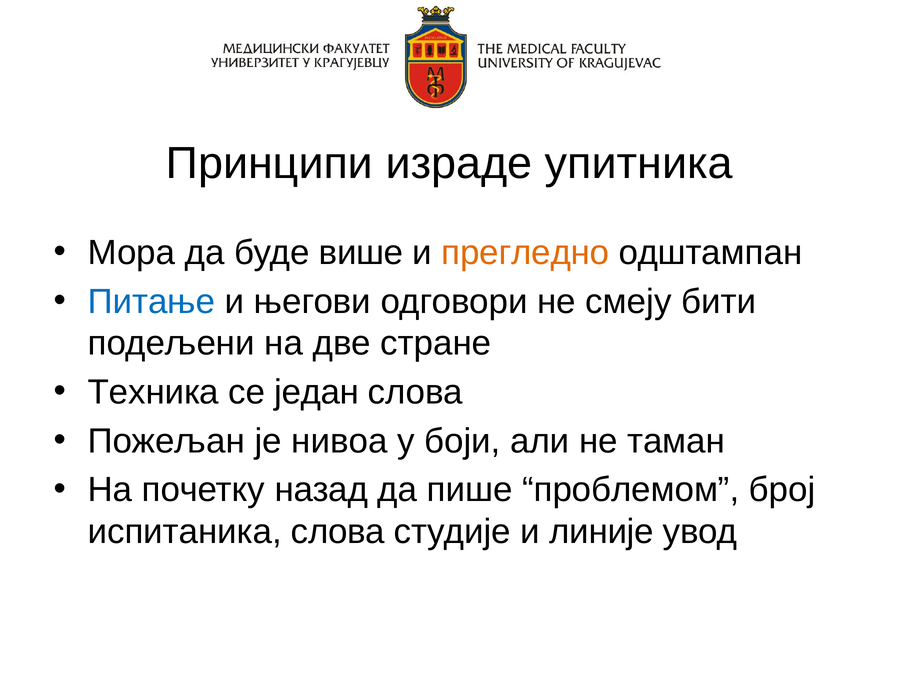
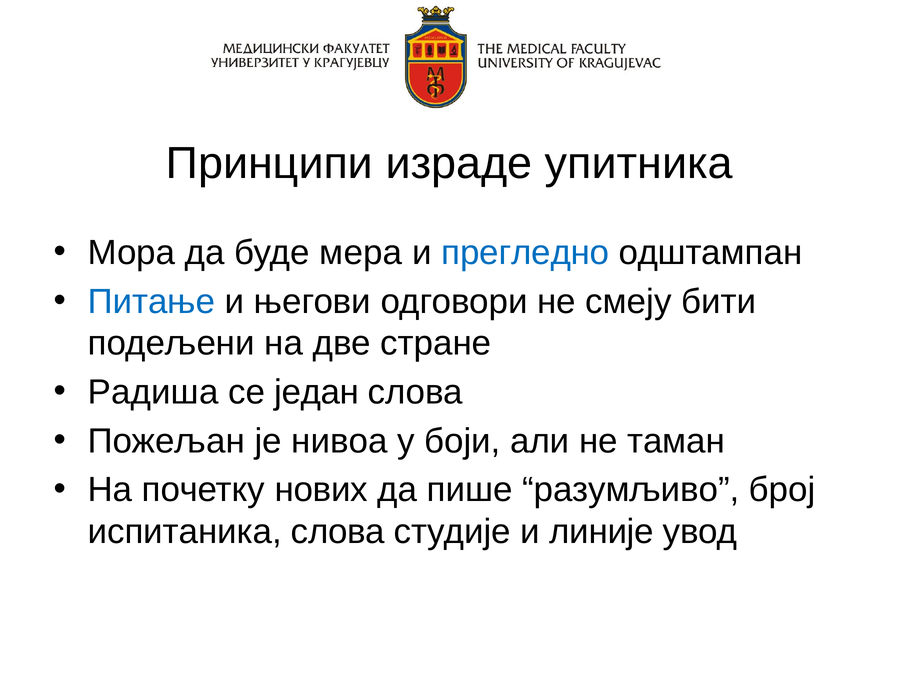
више: више -> мера
прегледно colour: orange -> blue
Техника: Техника -> Радиша
назад: назад -> нових
проблемом: проблемом -> разумљиво
